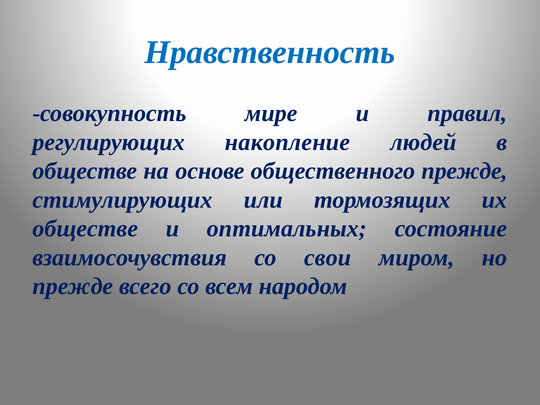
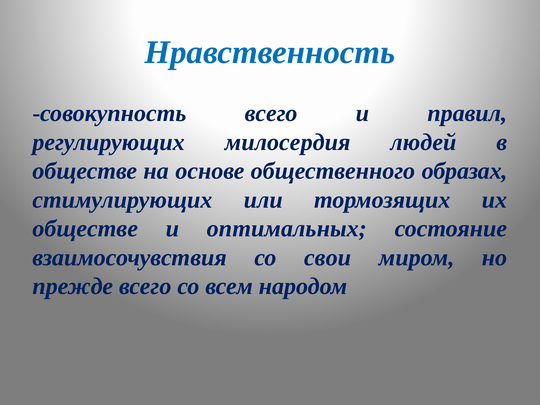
совокупность мире: мире -> всего
накопление: накопление -> милосердия
общественного прежде: прежде -> образах
